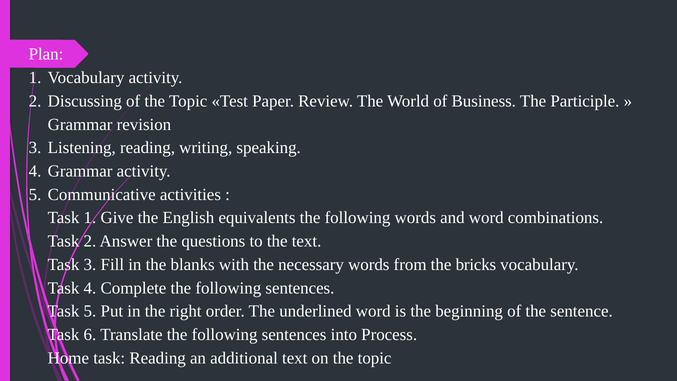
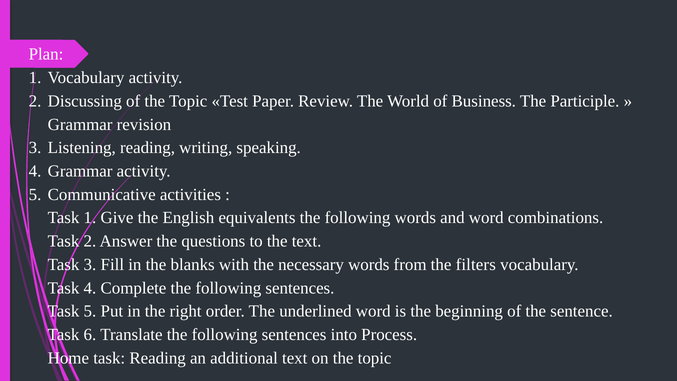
bricks: bricks -> filters
